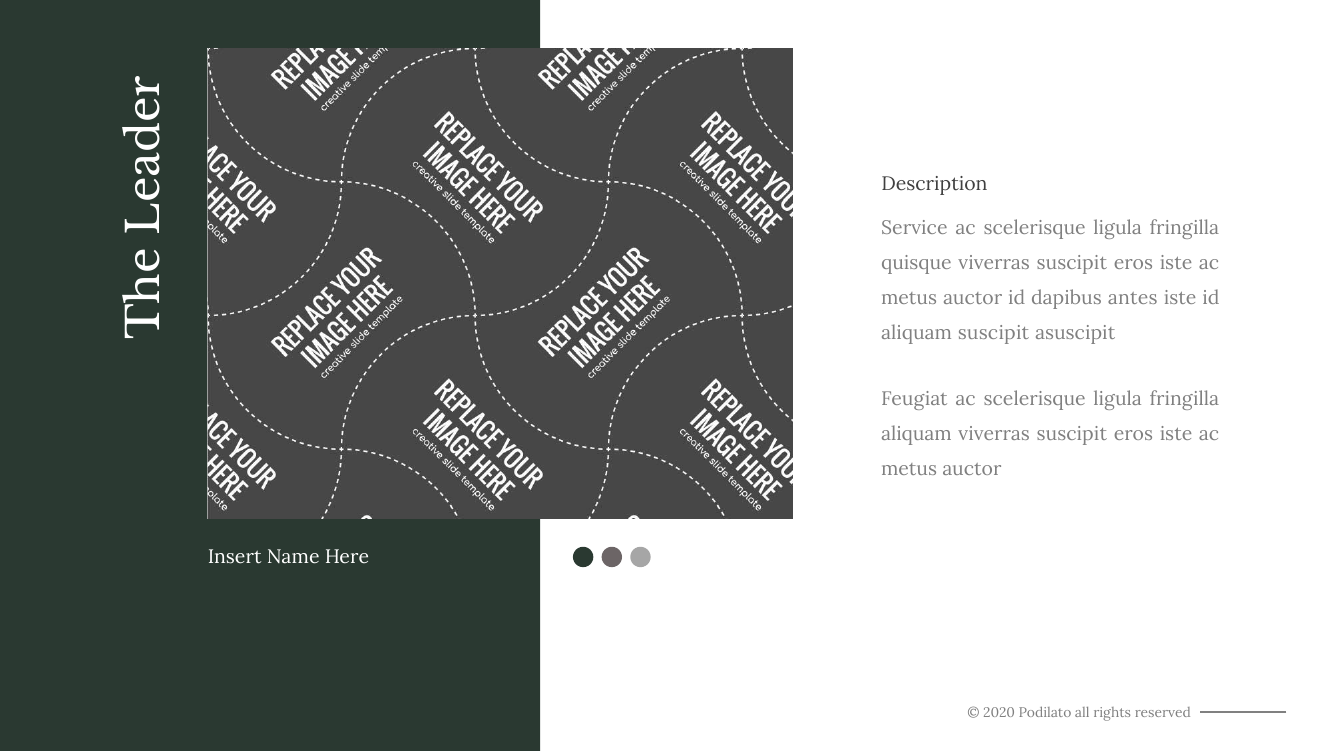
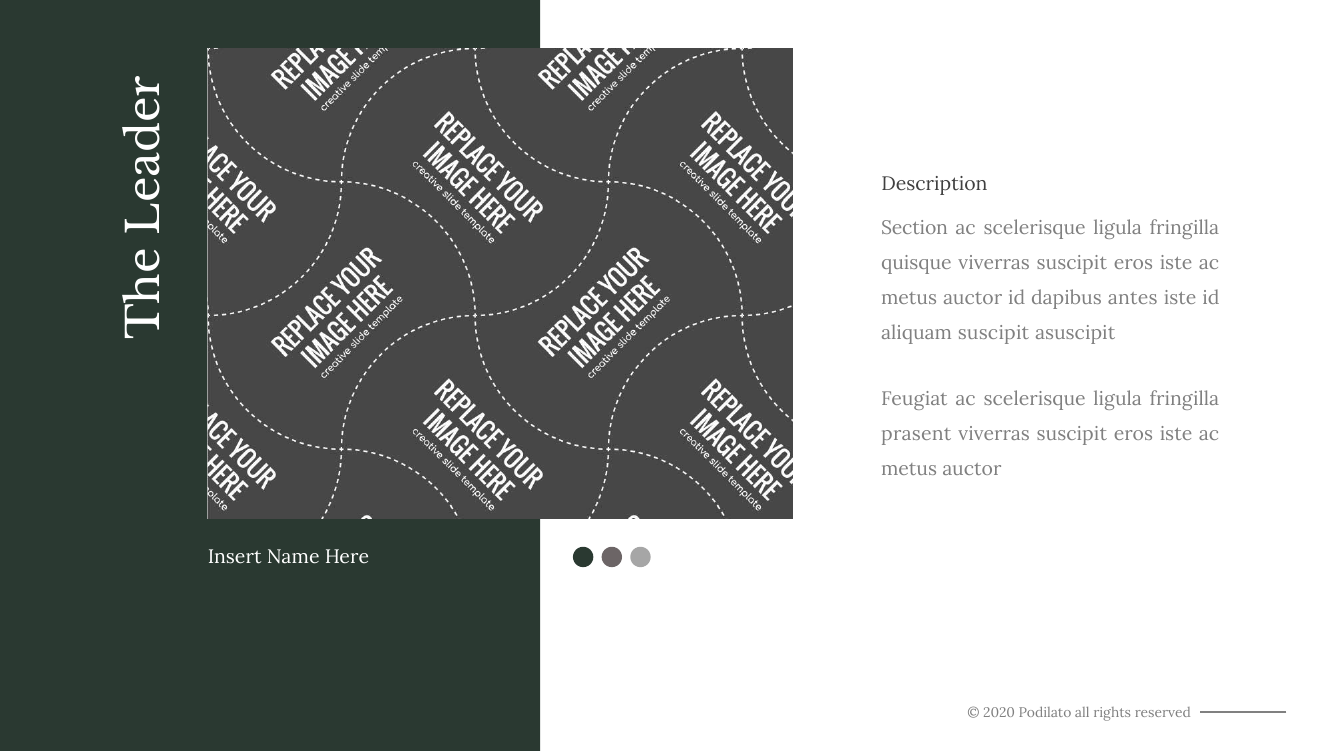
Service: Service -> Section
aliquam at (916, 434): aliquam -> prasent
